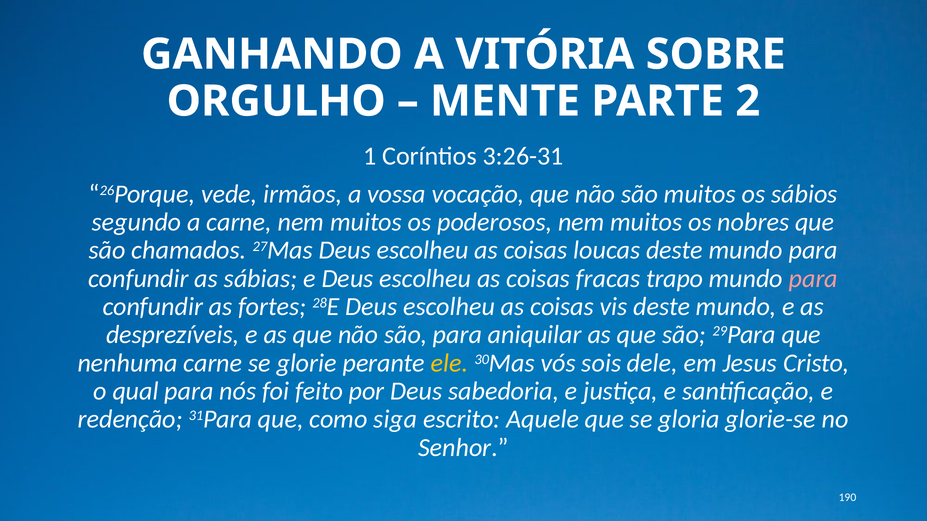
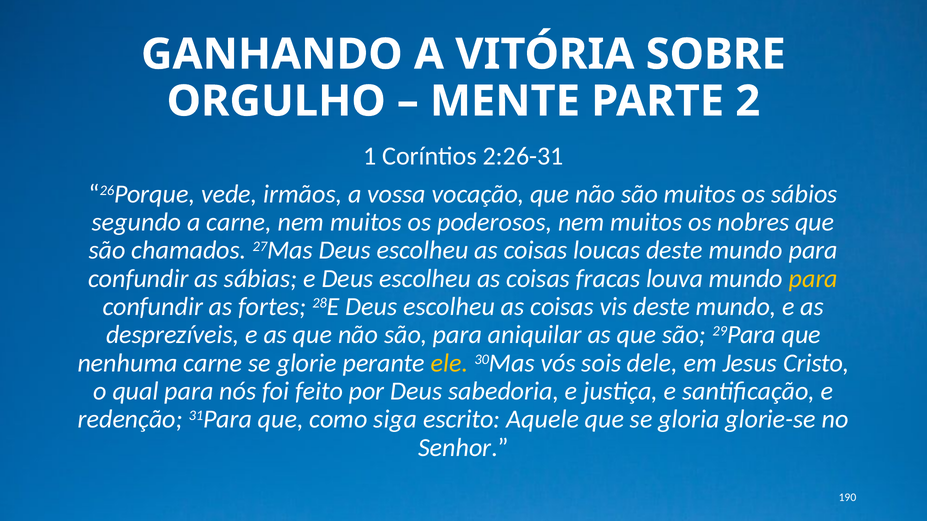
3:26-31: 3:26-31 -> 2:26-31
trapo: trapo -> louva
para at (813, 279) colour: pink -> yellow
